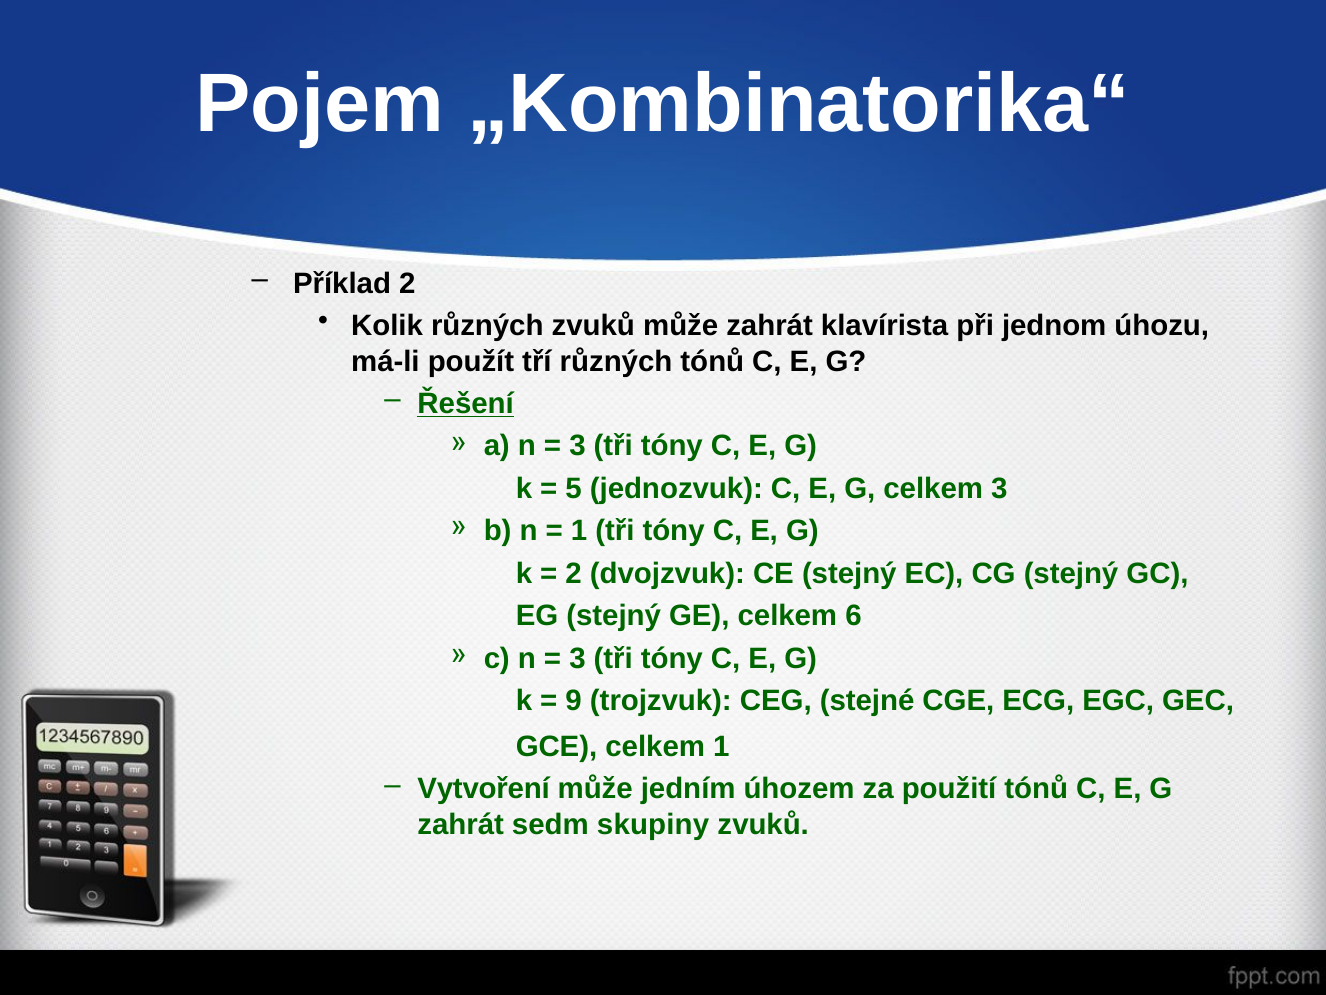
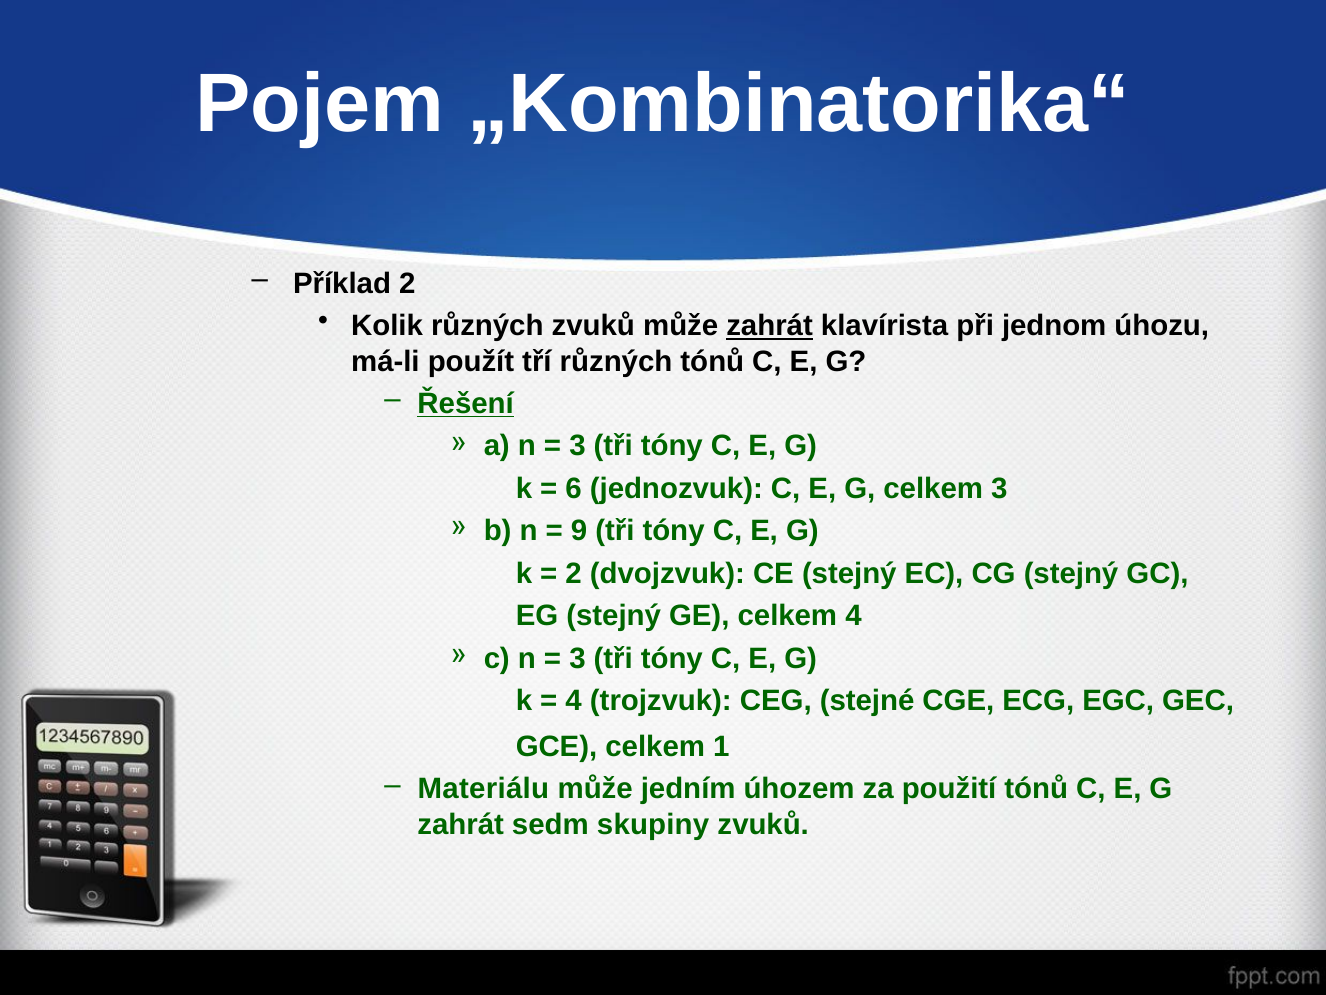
zahrát at (770, 326) underline: none -> present
5: 5 -> 6
1 at (579, 531): 1 -> 9
celkem 6: 6 -> 4
9 at (574, 701): 9 -> 4
Vytvoření: Vytvoření -> Materiálu
